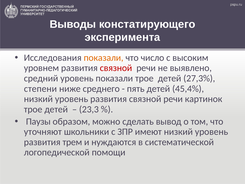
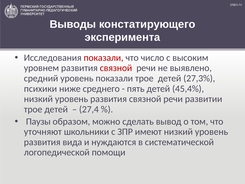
показали at (104, 58) colour: orange -> red
степени: степени -> психики
картинок: картинок -> развитии
23,3: 23,3 -> 27,4
трем: трем -> вида
